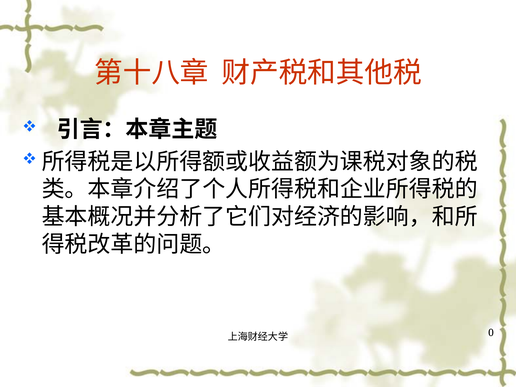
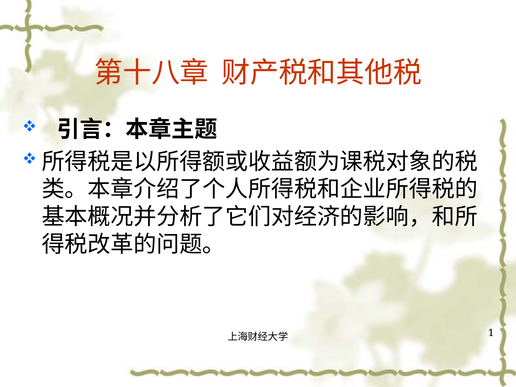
0: 0 -> 1
